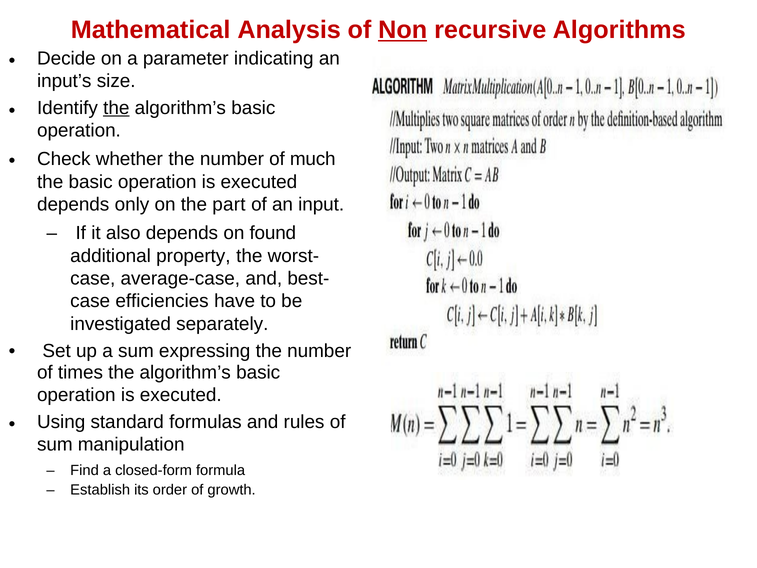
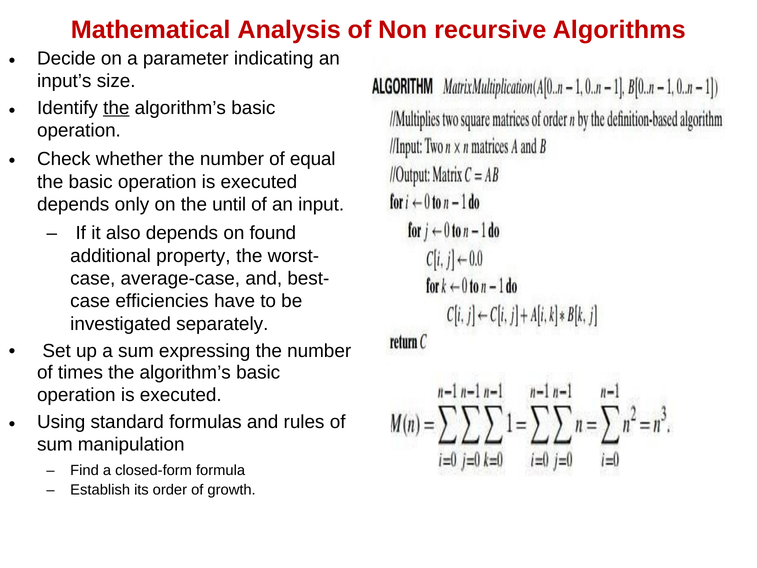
Non underline: present -> none
much: much -> equal
part: part -> until
